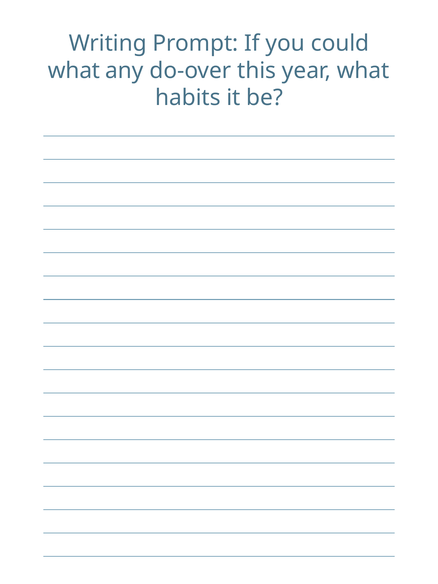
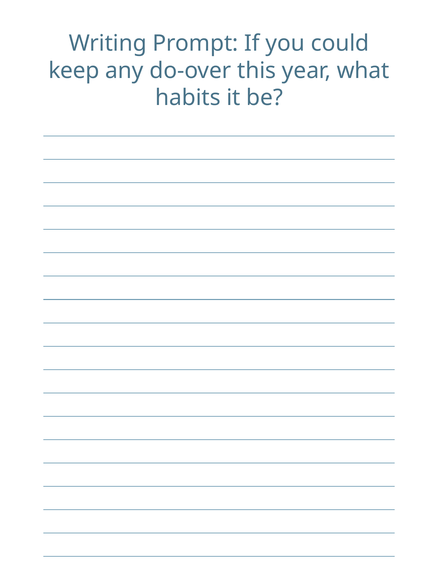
what at (74, 71): what -> keep
